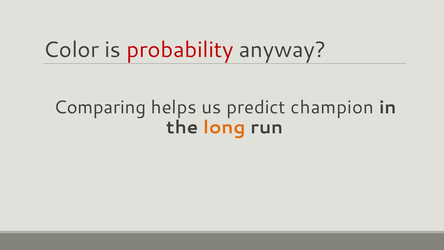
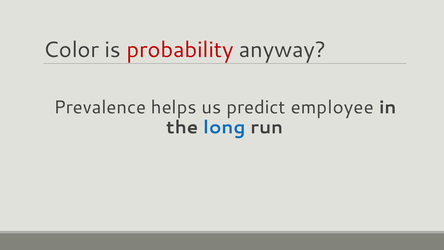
Comparing: Comparing -> Prevalence
champion: champion -> employee
long colour: orange -> blue
